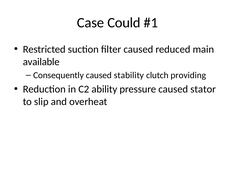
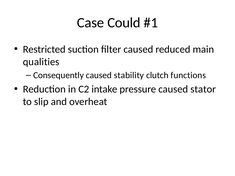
available: available -> qualities
providing: providing -> functions
ability: ability -> intake
